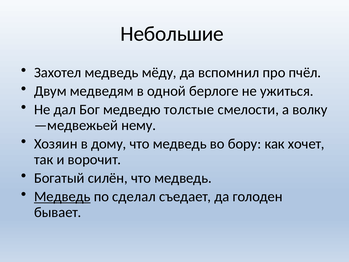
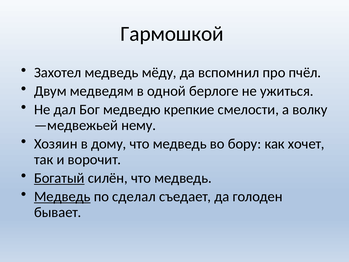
Небольшие: Небольшие -> Гармошкой
толстые: толстые -> крепкие
Богатый underline: none -> present
